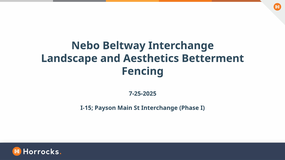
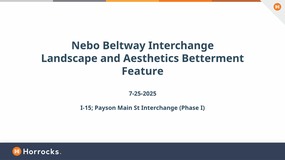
Fencing: Fencing -> Feature
